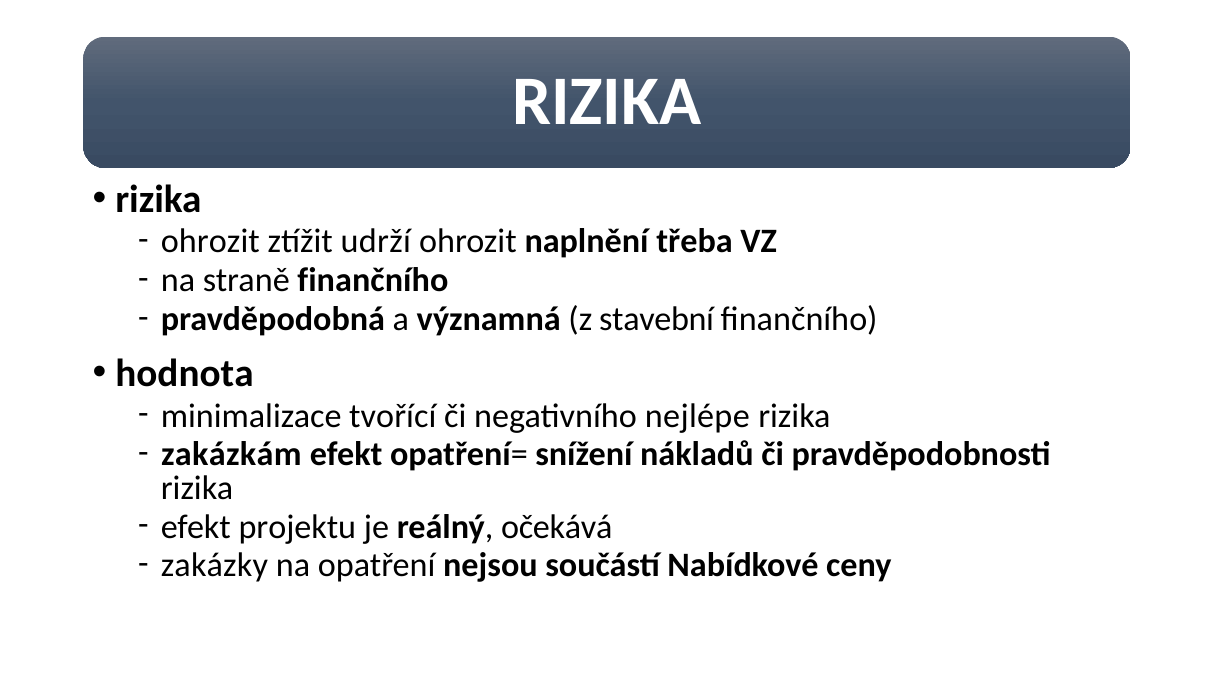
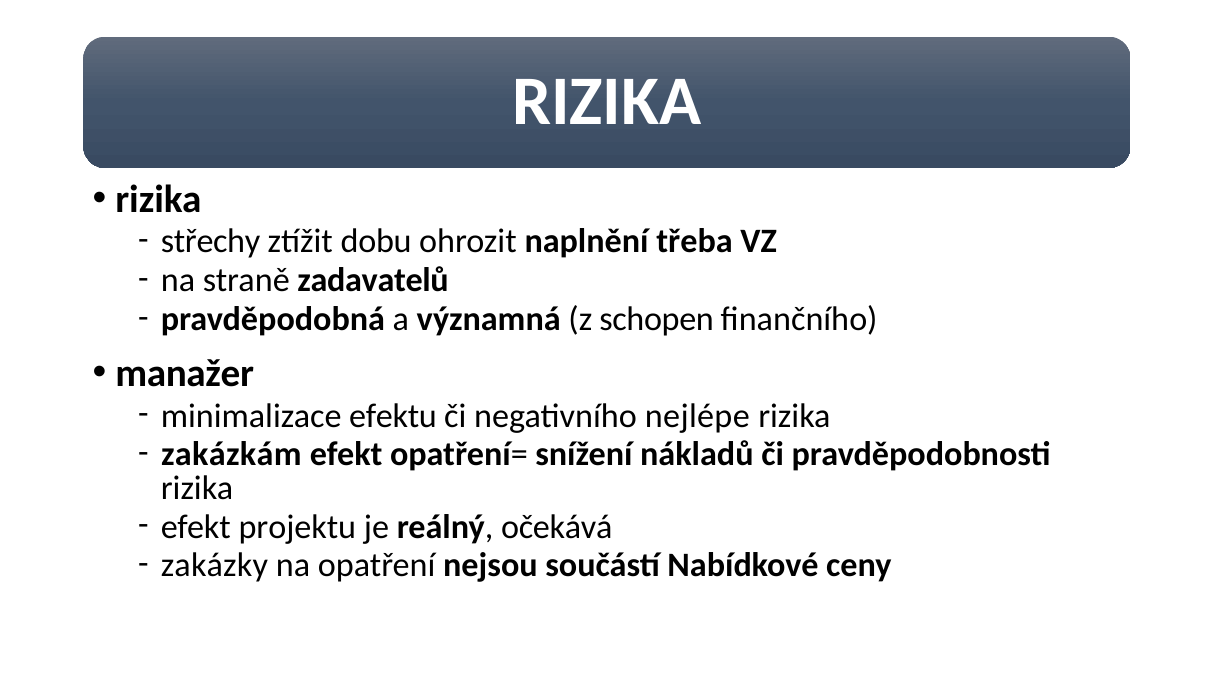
ohrozit at (210, 241): ohrozit -> střechy
udrží: udrží -> dobu
straně finančního: finančního -> zadavatelů
stavební: stavební -> schopen
hodnota: hodnota -> manažer
tvořící: tvořící -> efektu
